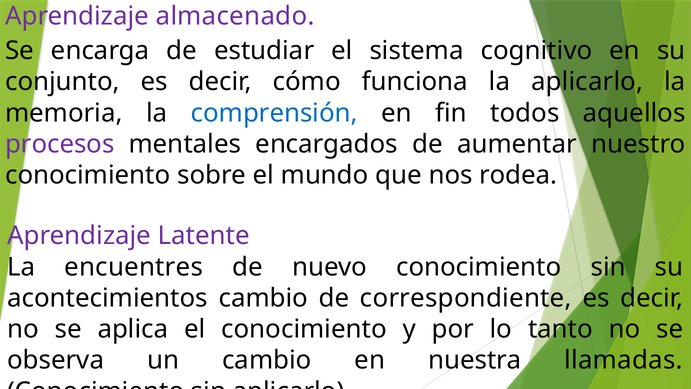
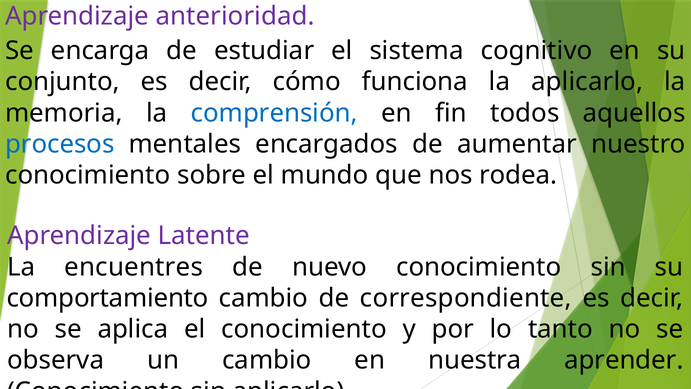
almacenado: almacenado -> anterioridad
procesos colour: purple -> blue
acontecimientos: acontecimientos -> comportamiento
llamadas: llamadas -> aprender
